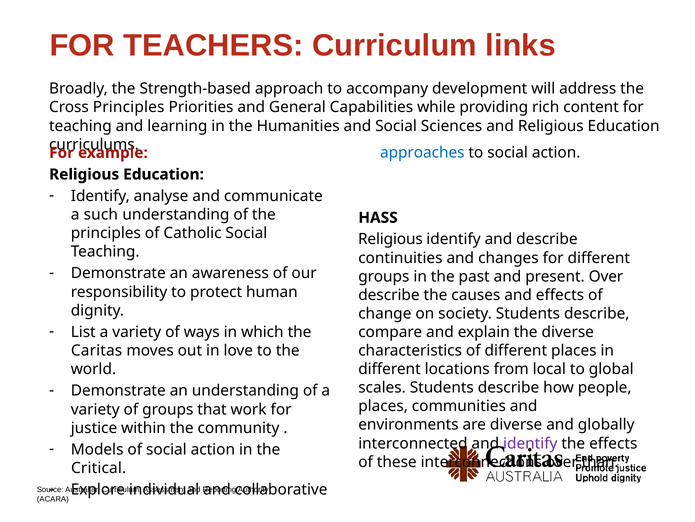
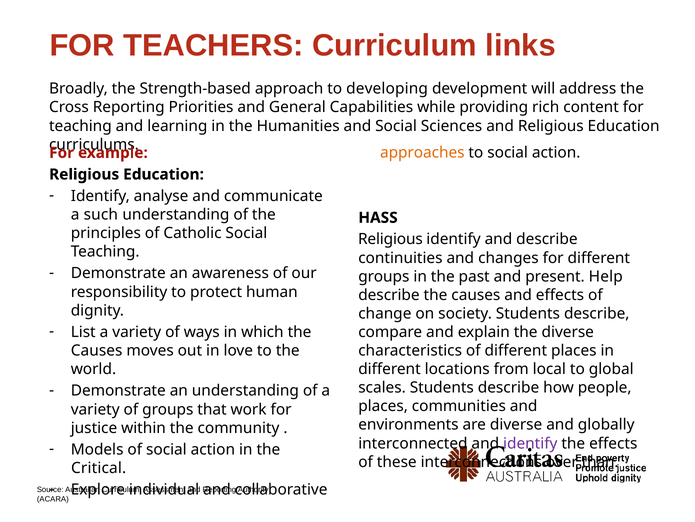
accompany: accompany -> developing
Cross Principles: Principles -> Reporting
approaches colour: blue -> orange
present Over: Over -> Help
Caritas at (97, 350): Caritas -> Causes
